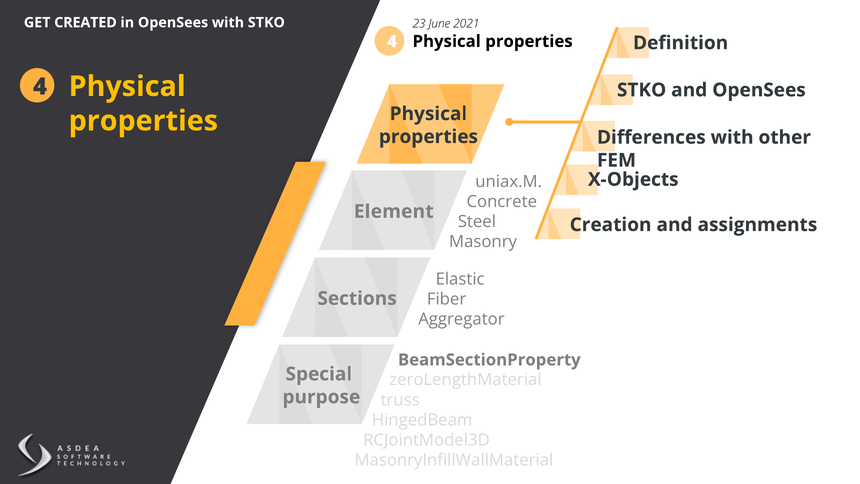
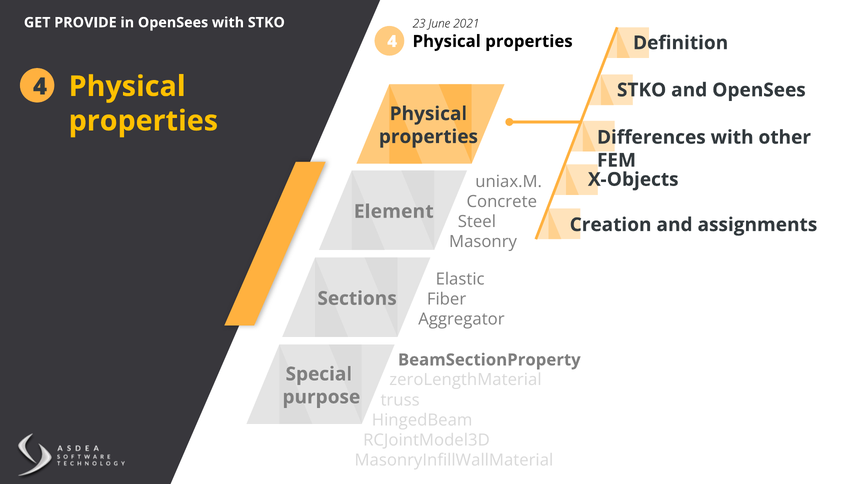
CREATED: CREATED -> PROVIDE
